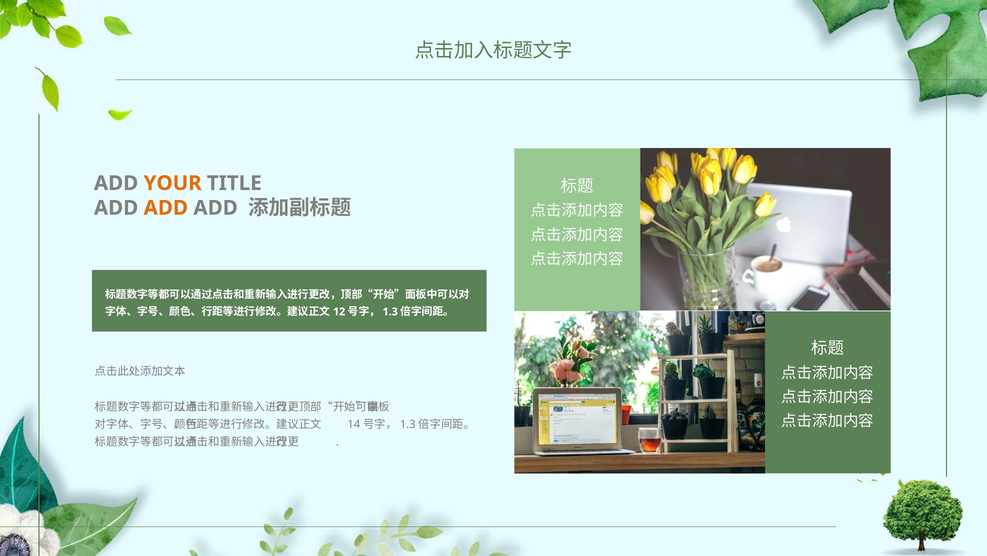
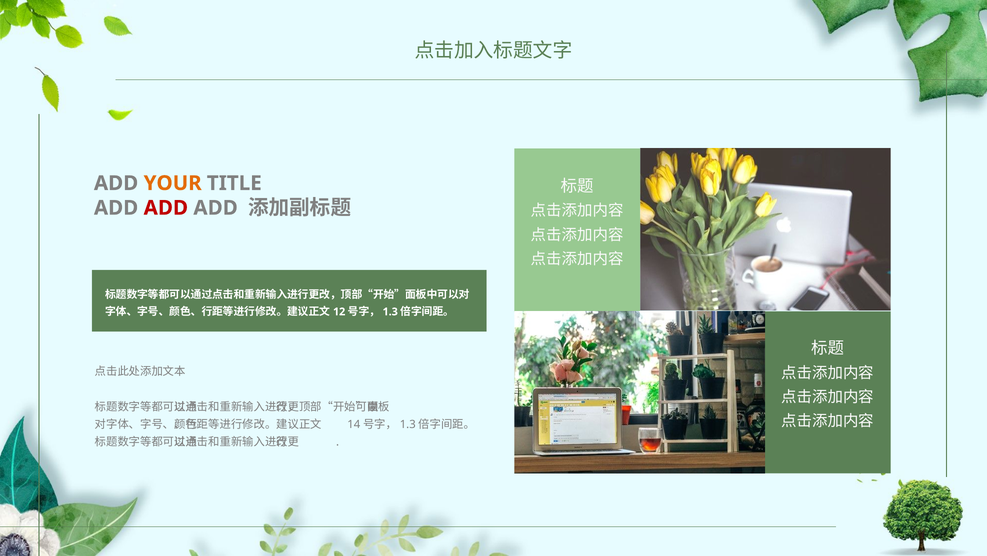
ADD at (166, 208) colour: orange -> red
